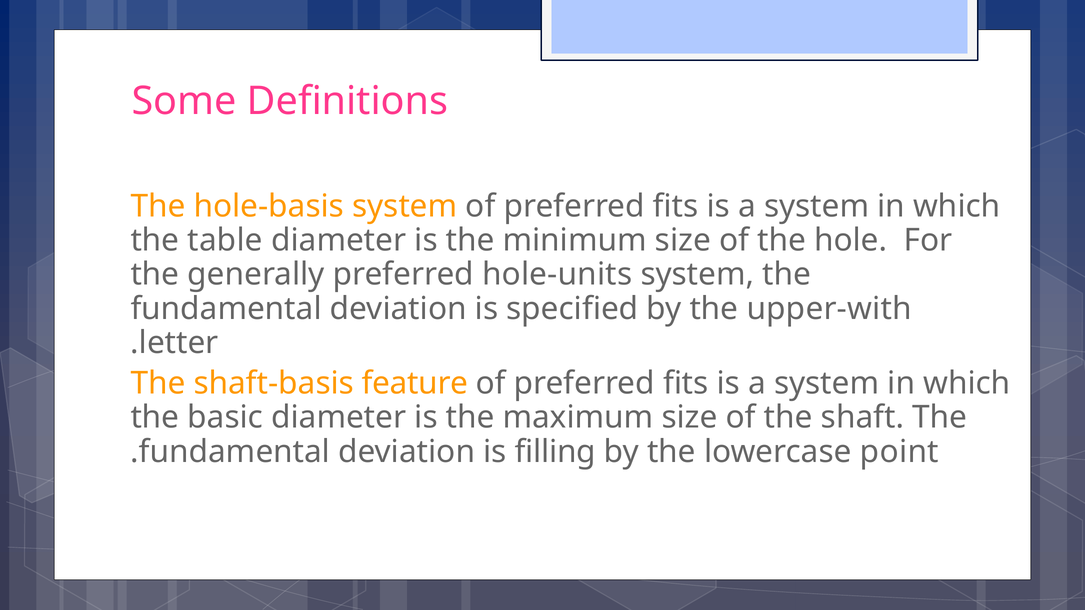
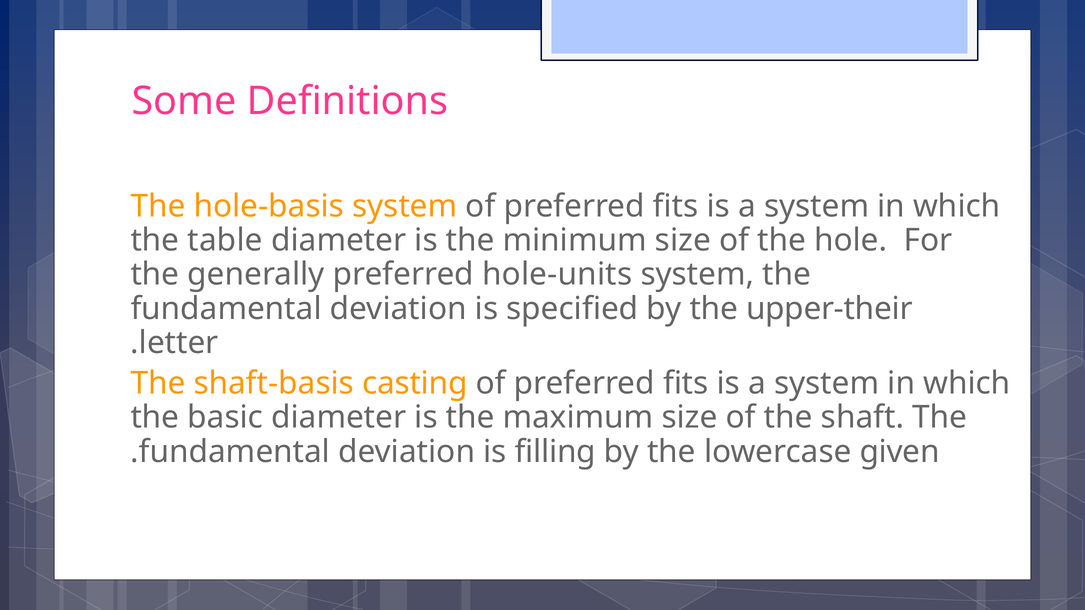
upper-with: upper-with -> upper-their
feature: feature -> casting
point: point -> given
